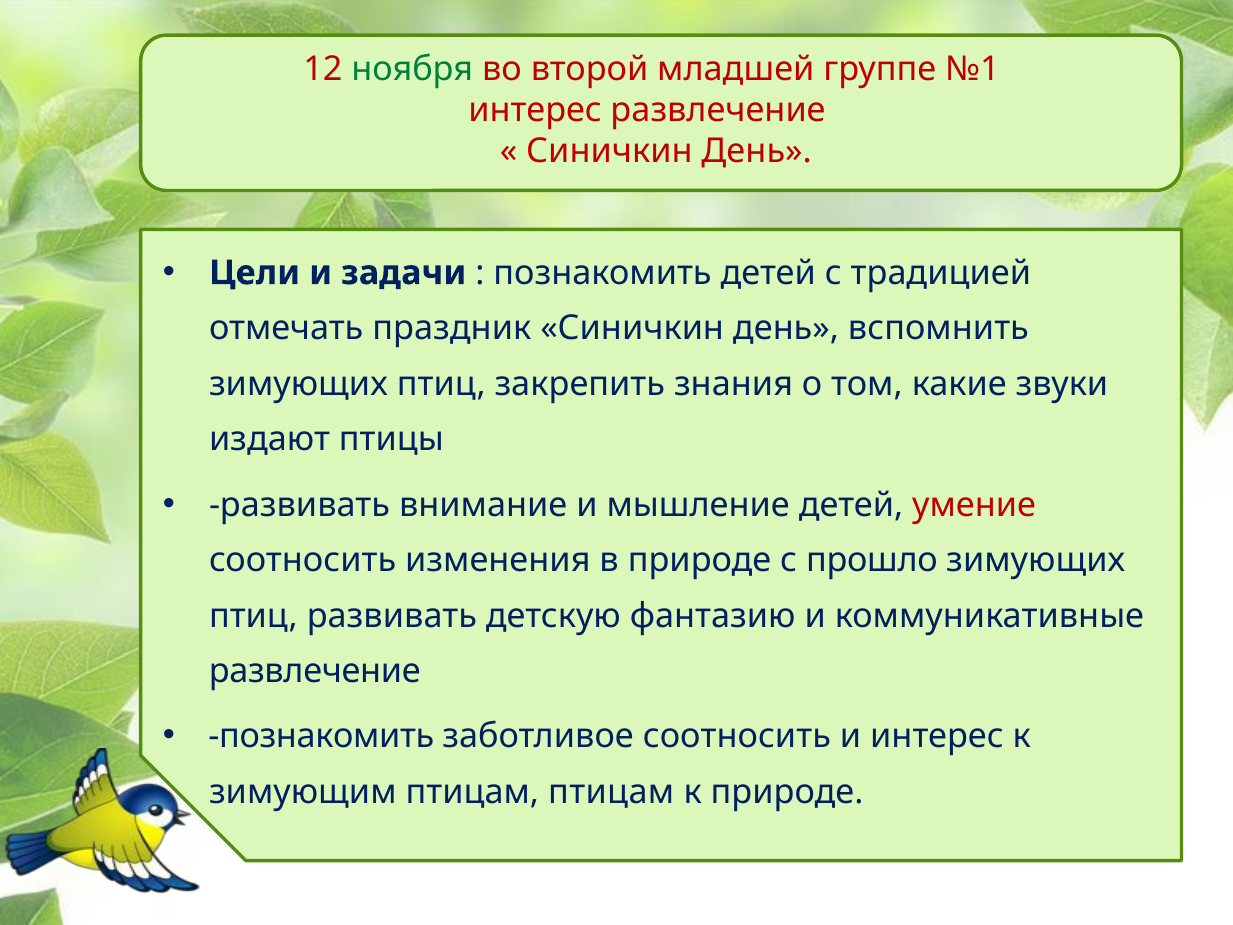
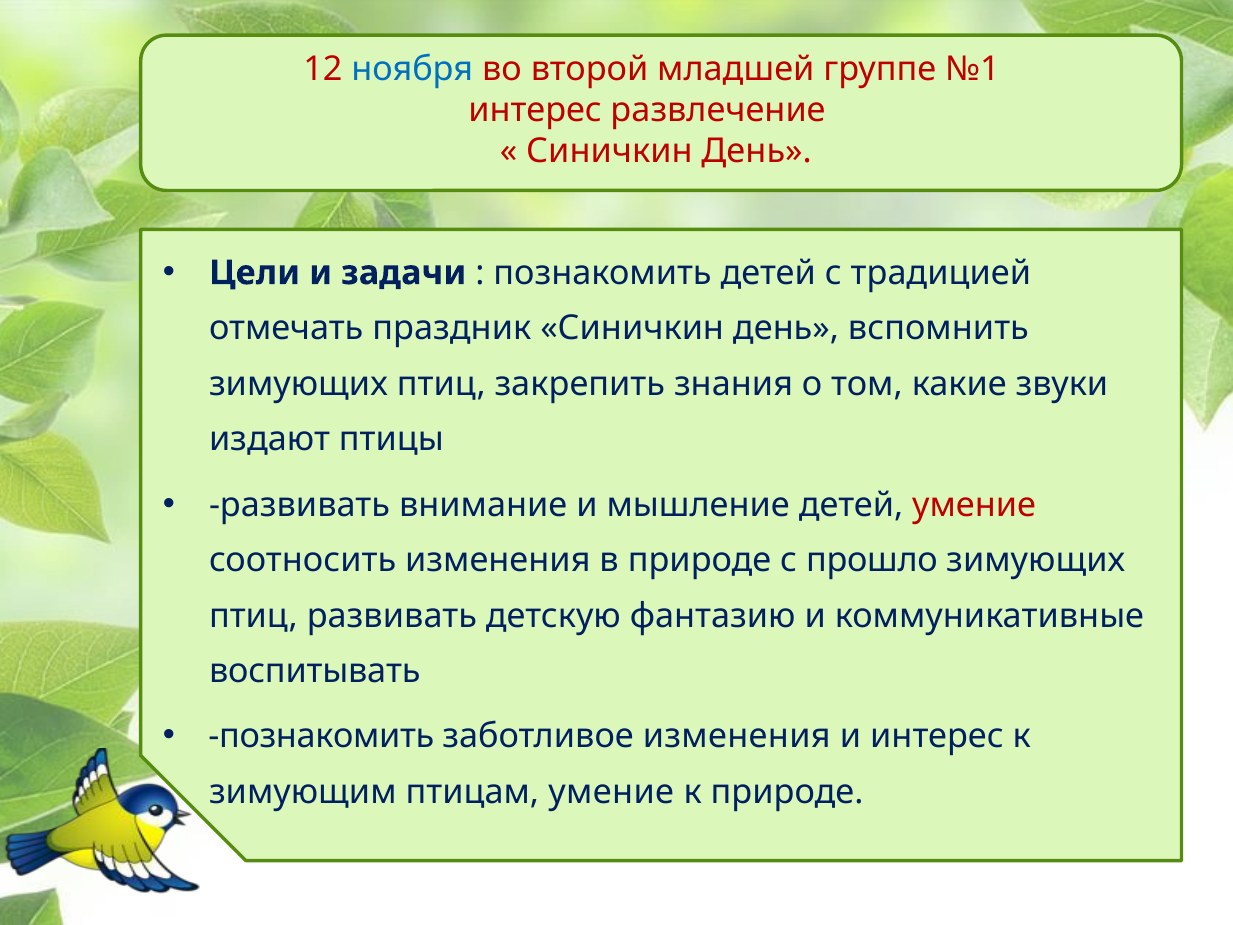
ноября colour: green -> blue
развлечение at (315, 671): развлечение -> воспитывать
заботливое соотносить: соотносить -> изменения
птицам птицам: птицам -> умение
